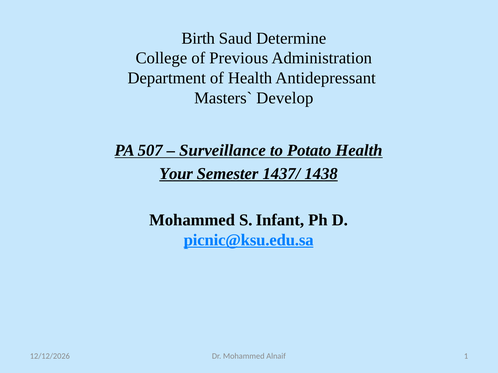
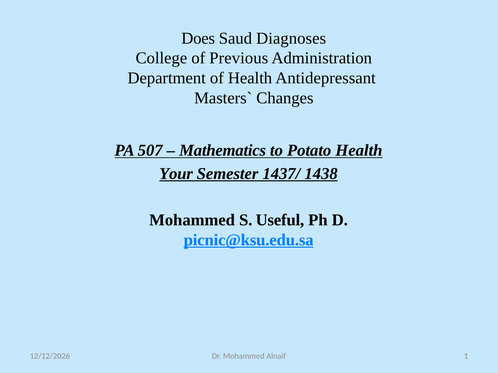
Birth: Birth -> Does
Determine: Determine -> Diagnoses
Develop: Develop -> Changes
Surveillance: Surveillance -> Mathematics
Infant: Infant -> Useful
